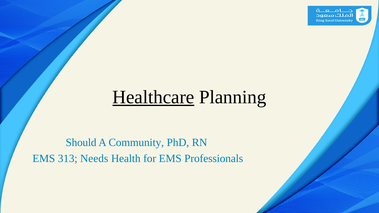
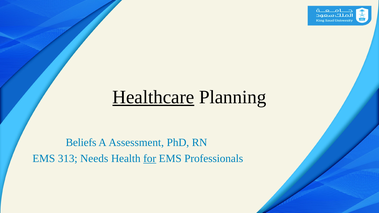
Should: Should -> Beliefs
Community: Community -> Assessment
for underline: none -> present
